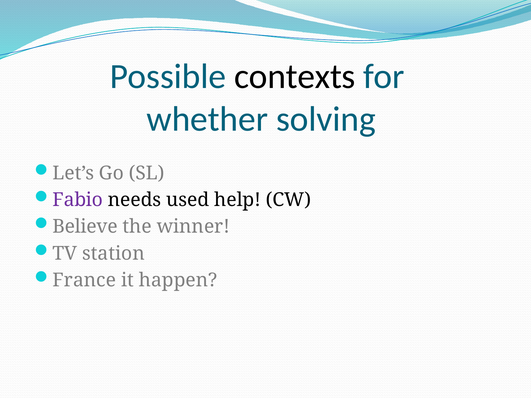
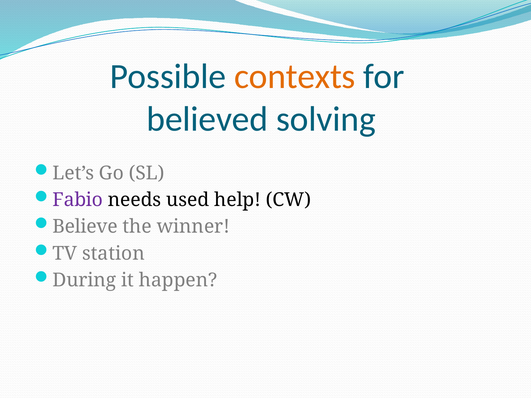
contexts colour: black -> orange
whether: whether -> believed
France: France -> During
